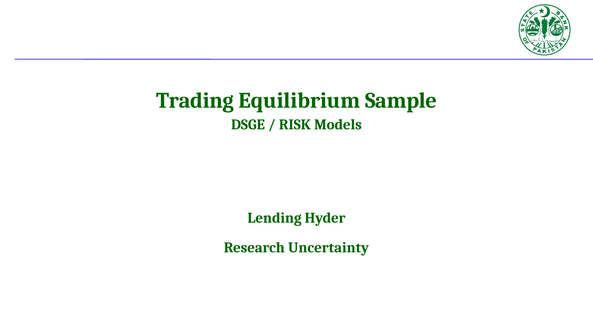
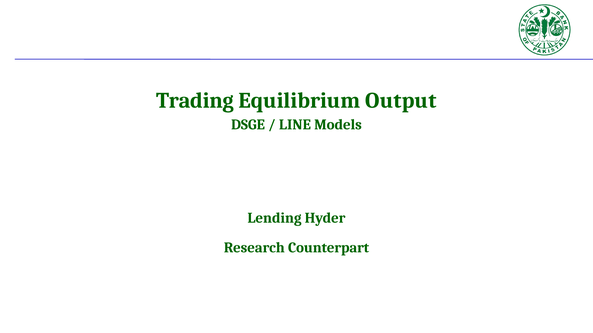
Sample: Sample -> Output
RISK: RISK -> LINE
Uncertainty: Uncertainty -> Counterpart
